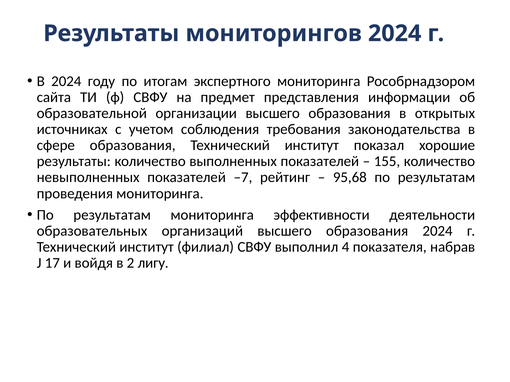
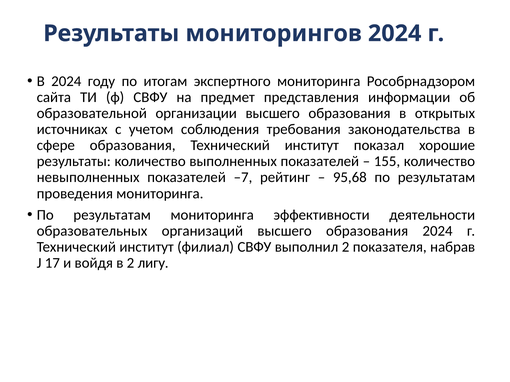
выполнил 4: 4 -> 2
